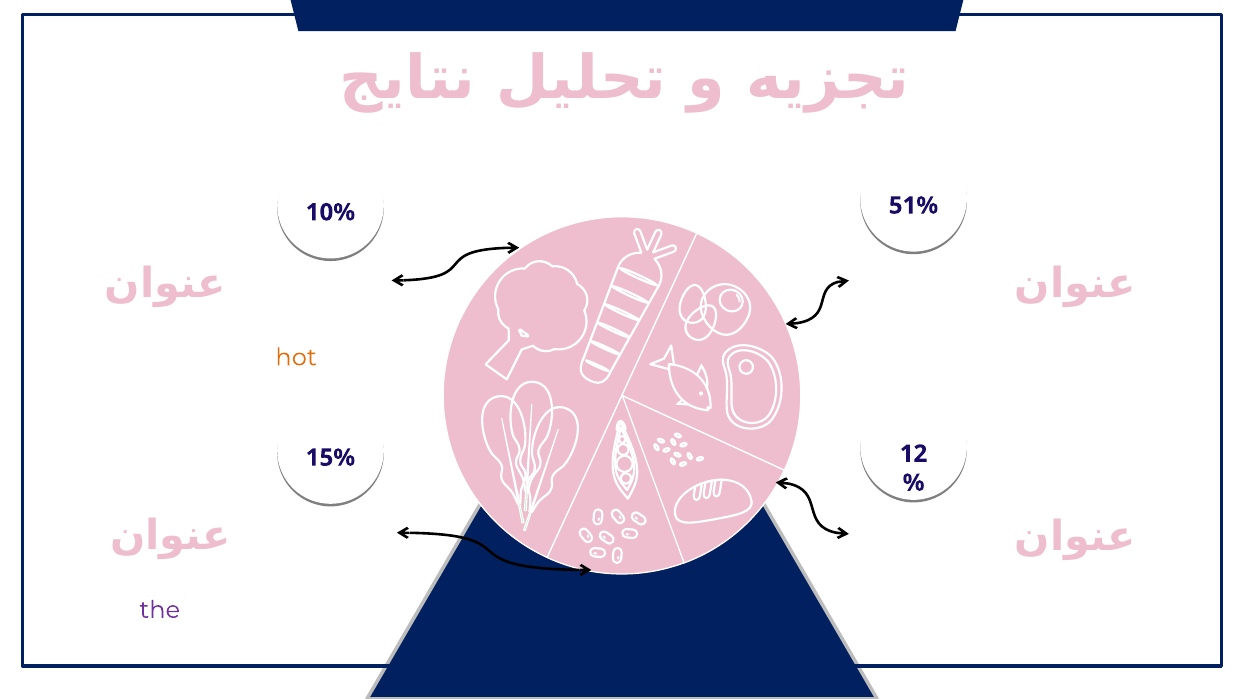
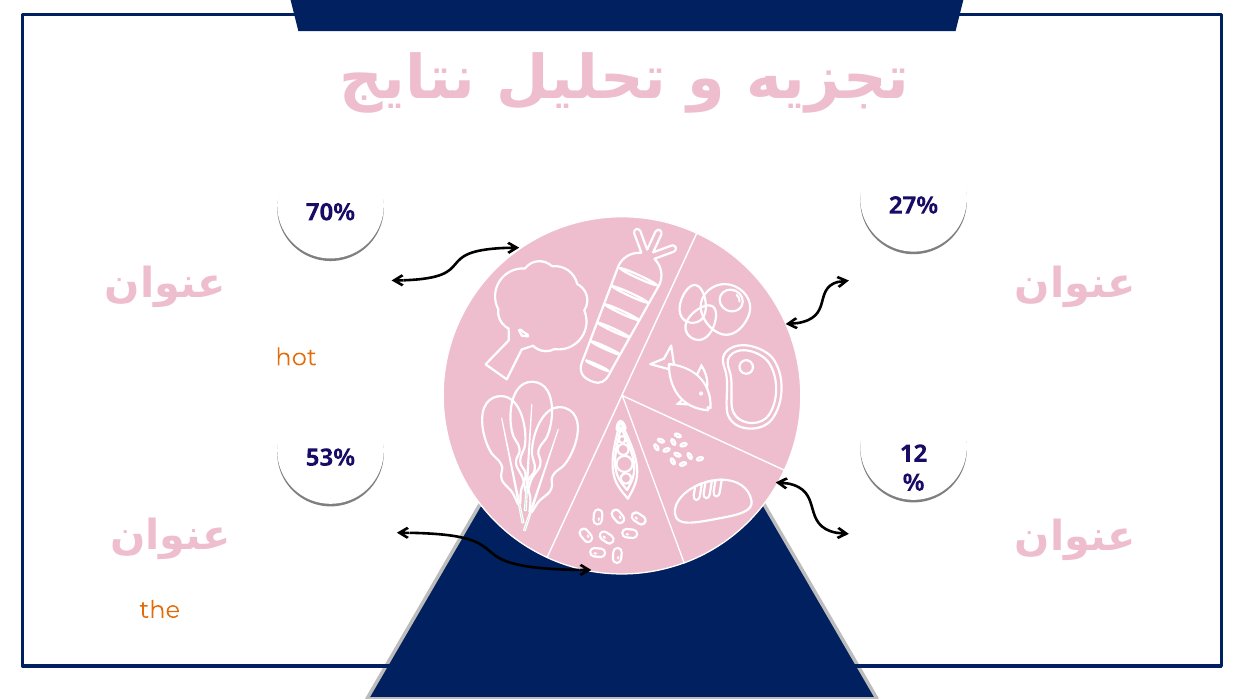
51%: 51% -> 27%
10%: 10% -> 70%
15%: 15% -> 53%
the at (160, 611) colour: purple -> orange
